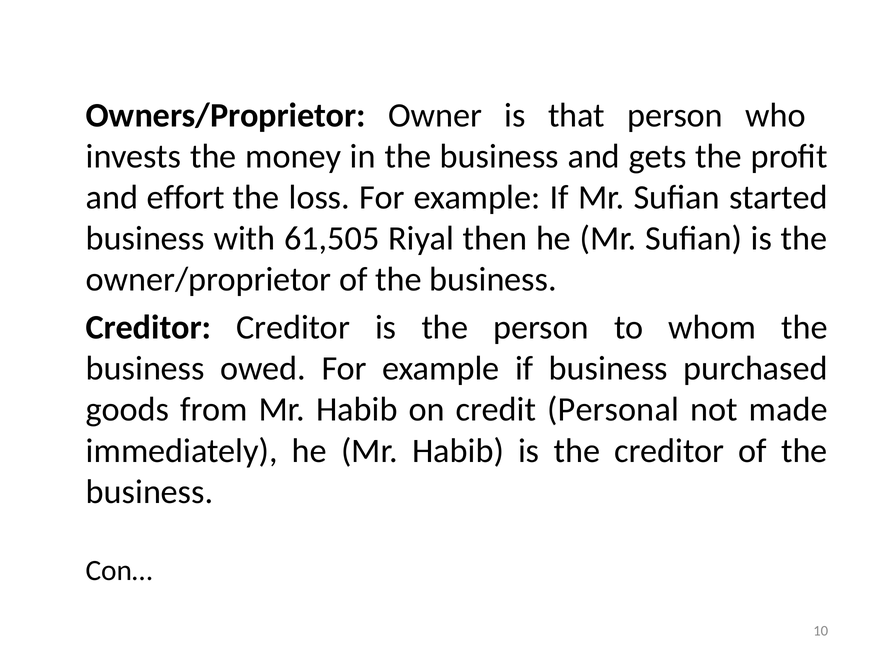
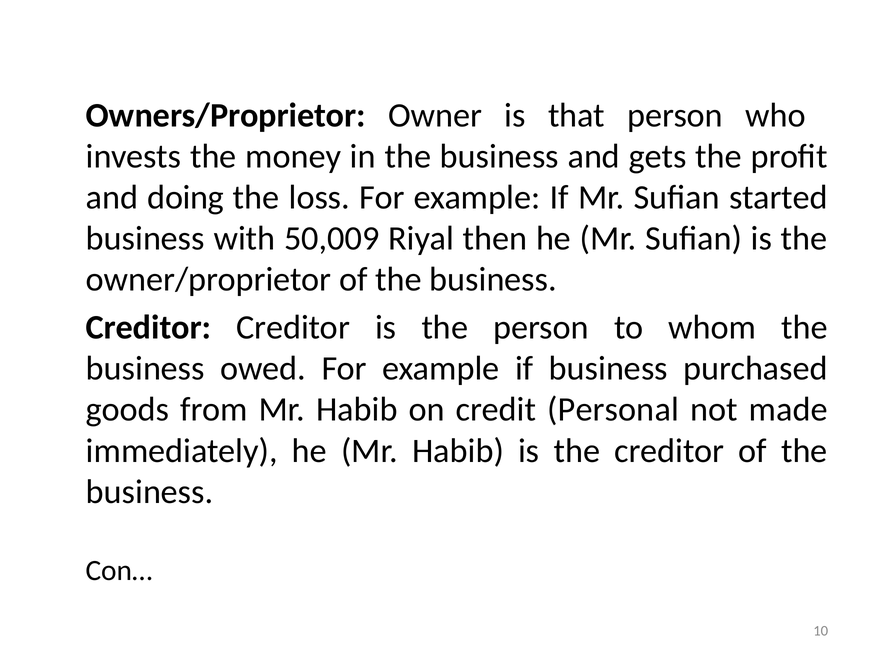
effort: effort -> doing
61,505: 61,505 -> 50,009
